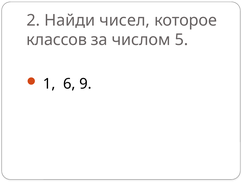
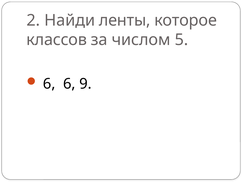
чисел: чисел -> ленты
1 at (49, 83): 1 -> 6
